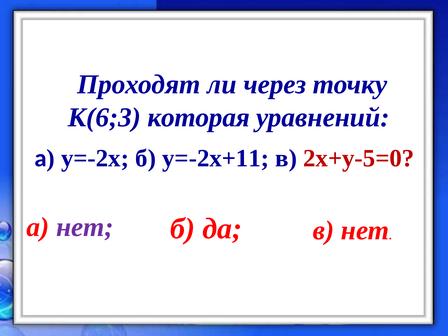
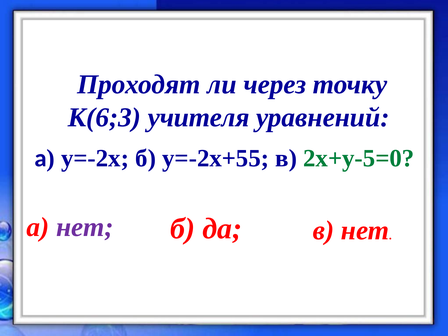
которая: которая -> учителя
у=-2х+11: у=-2х+11 -> у=-2х+55
2х+у-5=0 colour: red -> green
